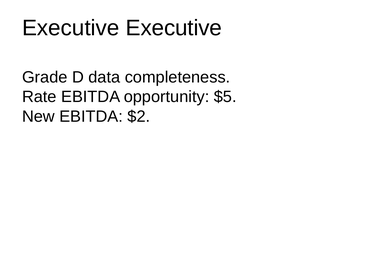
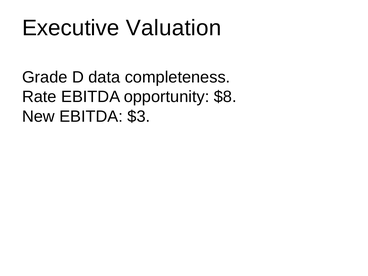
Executive Executive: Executive -> Valuation
$5: $5 -> $8
$2: $2 -> $3
